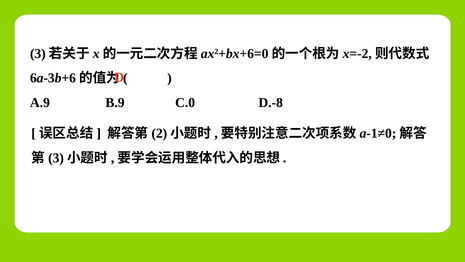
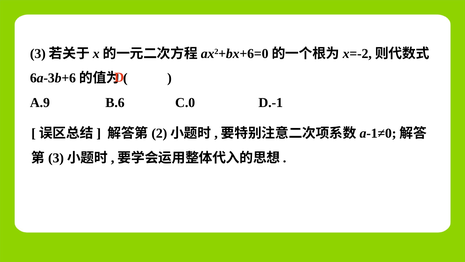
B.9: B.9 -> B.6
D.-8: D.-8 -> D.-1
